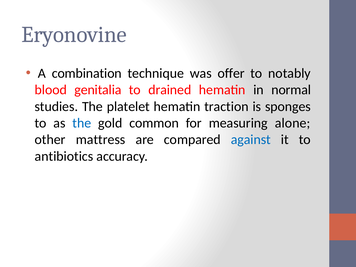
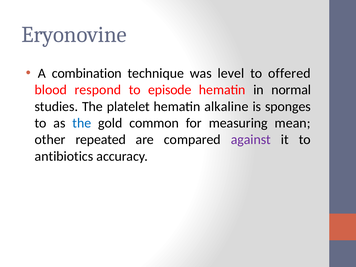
offer: offer -> level
notably: notably -> offered
genitalia: genitalia -> respond
drained: drained -> episode
traction: traction -> alkaline
alone: alone -> mean
mattress: mattress -> repeated
against colour: blue -> purple
